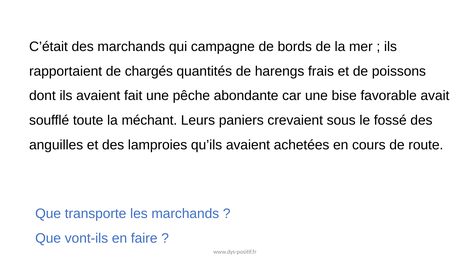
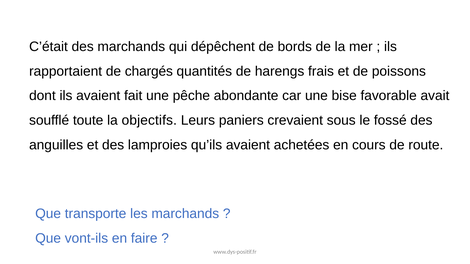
campagne: campagne -> dépêchent
méchant: méchant -> objectifs
